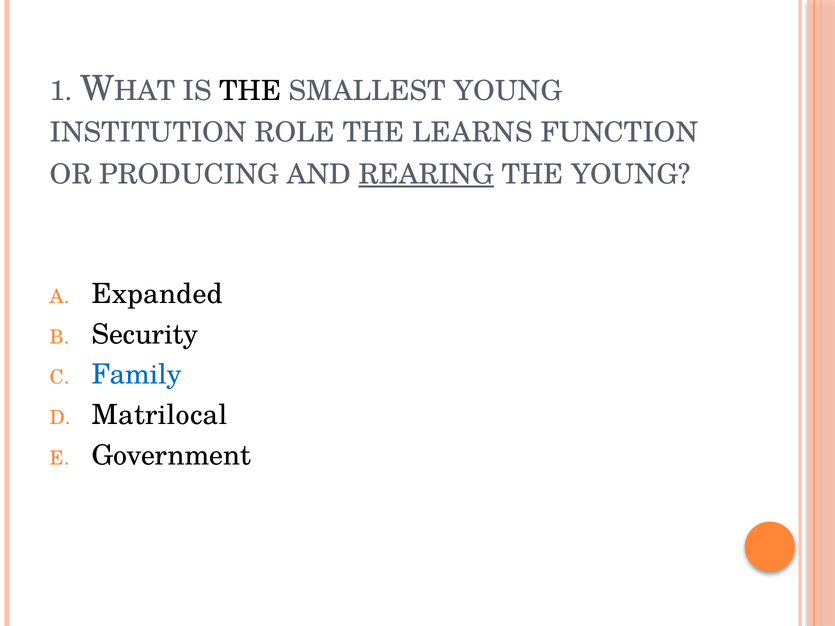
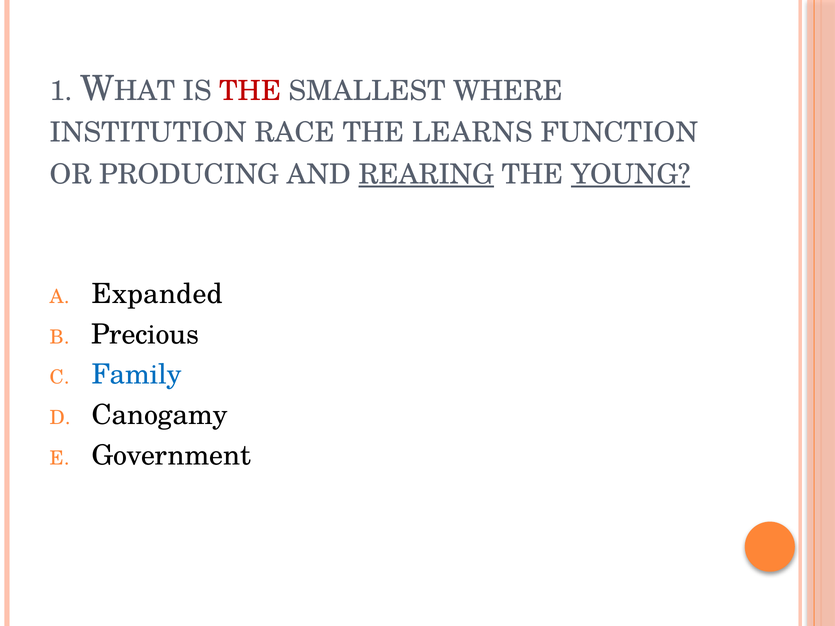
THE at (250, 91) colour: black -> red
SMALLEST YOUNG: YOUNG -> WHERE
ROLE: ROLE -> RACE
YOUNG at (631, 175) underline: none -> present
Security: Security -> Precious
Matrilocal: Matrilocal -> Canogamy
